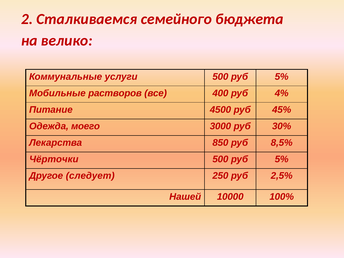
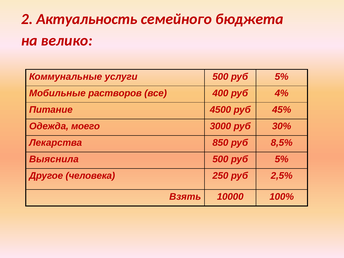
Сталкиваемся: Сталкиваемся -> Актуальность
Чёрточки: Чёрточки -> Выяснила
следует: следует -> человека
Нашей: Нашей -> Взять
